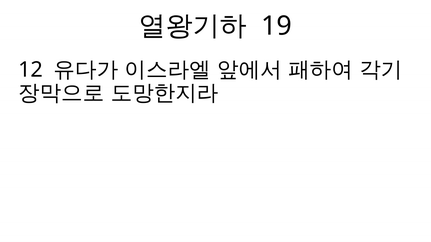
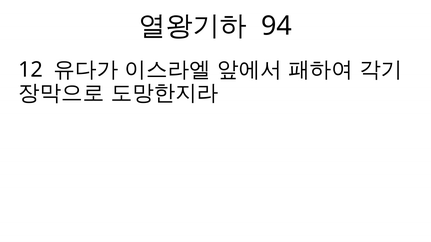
19: 19 -> 94
